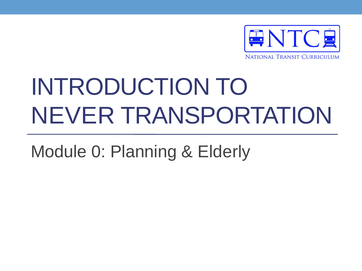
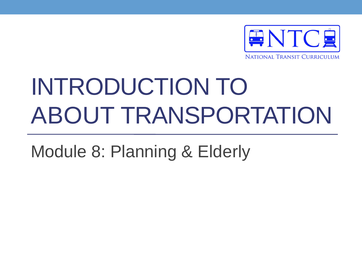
NEVER: NEVER -> ABOUT
0: 0 -> 8
